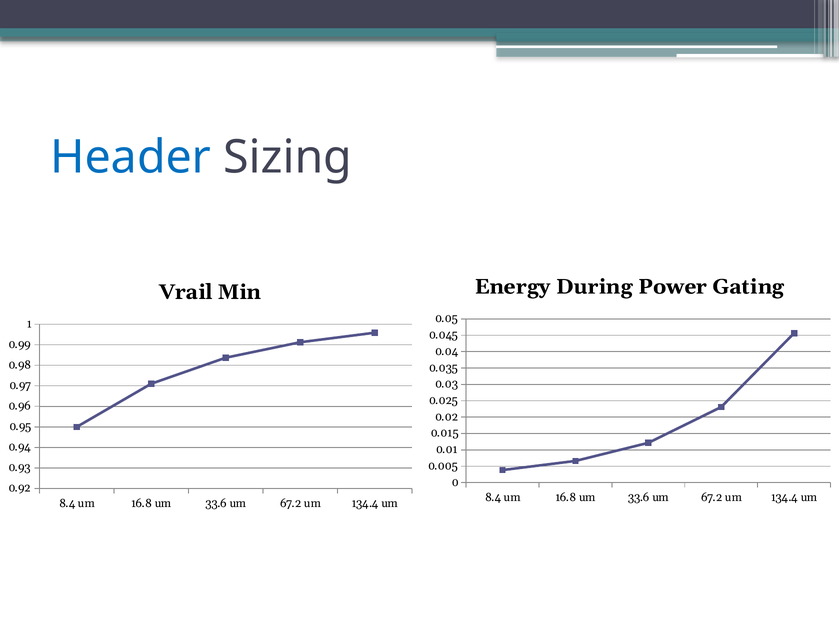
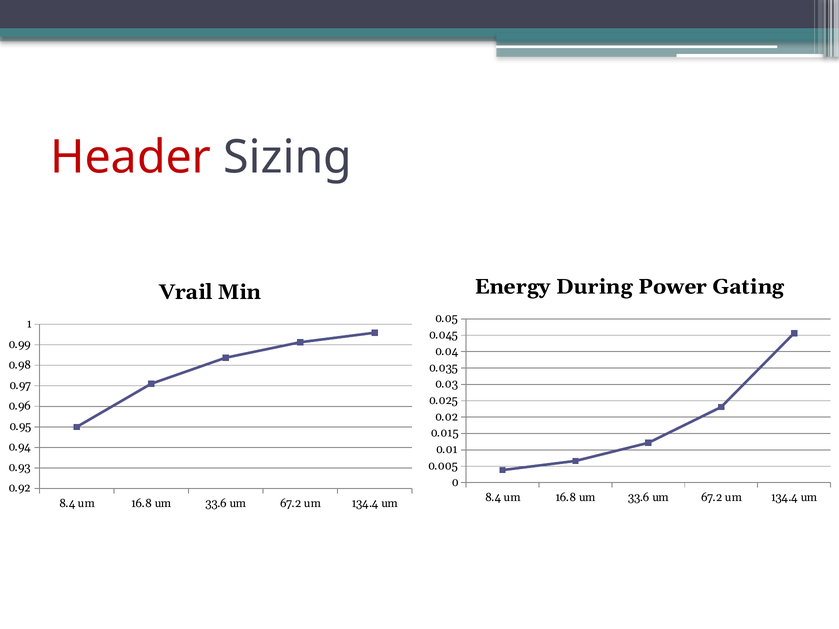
Header colour: blue -> red
